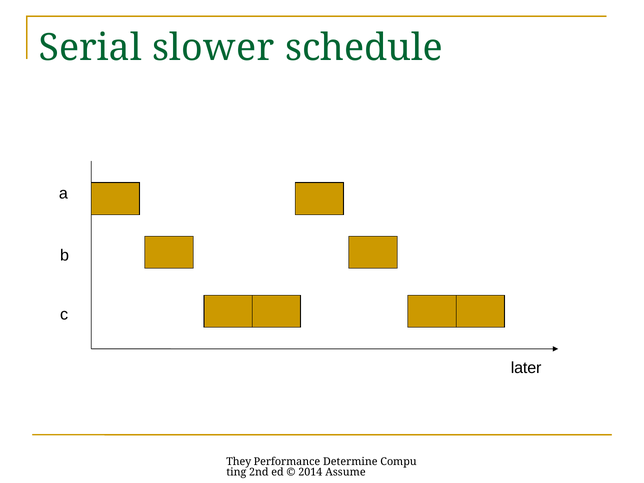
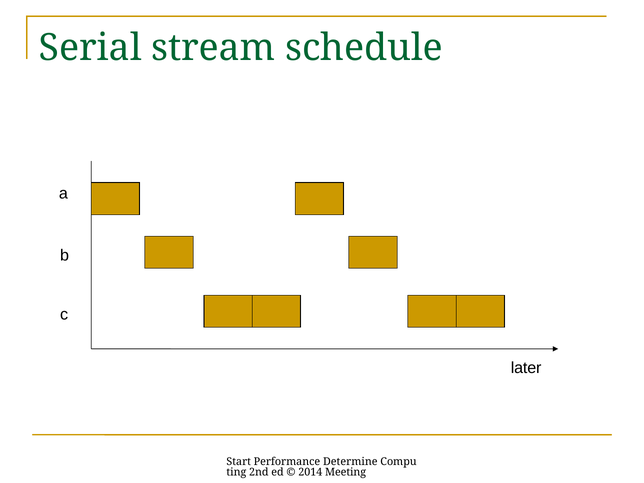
slower: slower -> stream
They: They -> Start
Assume: Assume -> Meeting
